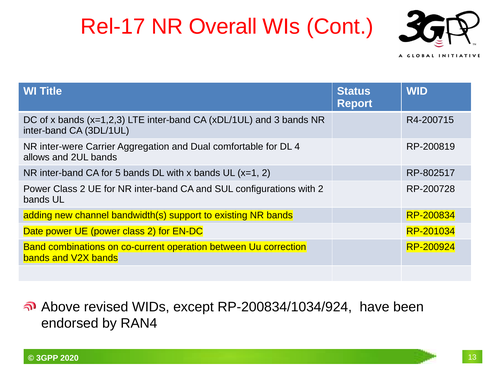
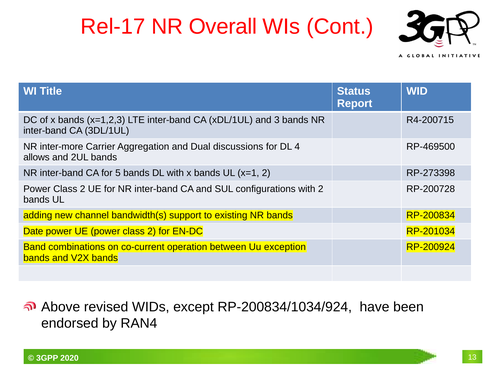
inter-were: inter-were -> inter-more
comfortable: comfortable -> discussions
RP-200819: RP-200819 -> RP-469500
RP-802517: RP-802517 -> RP-273398
correction: correction -> exception
